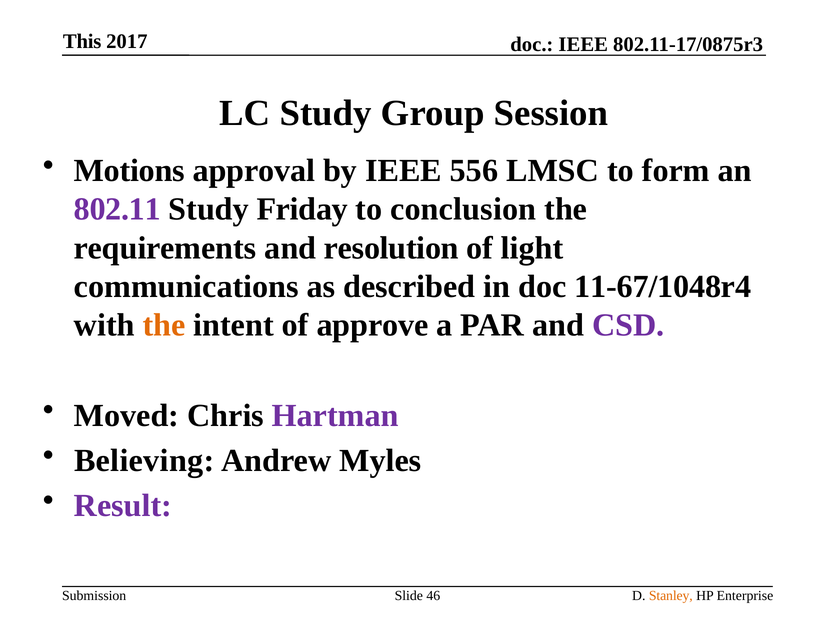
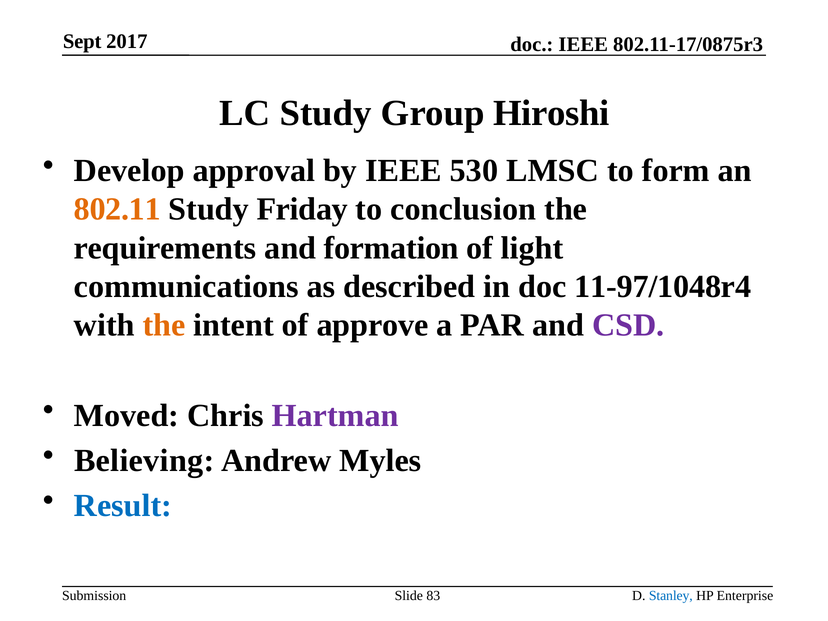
This: This -> Sept
Session: Session -> Hiroshi
Motions: Motions -> Develop
556: 556 -> 530
802.11 colour: purple -> orange
resolution: resolution -> formation
11-67/1048r4: 11-67/1048r4 -> 11-97/1048r4
Result colour: purple -> blue
46: 46 -> 83
Stanley colour: orange -> blue
